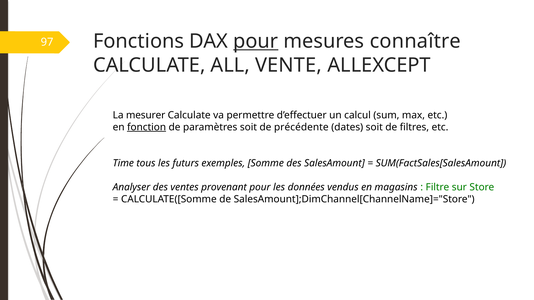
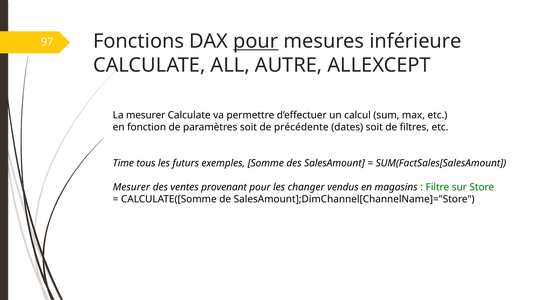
connaître: connaître -> inférieure
VENTE: VENTE -> AUTRE
fonction underline: present -> none
Analyser at (131, 187): Analyser -> Mesurer
données: données -> changer
